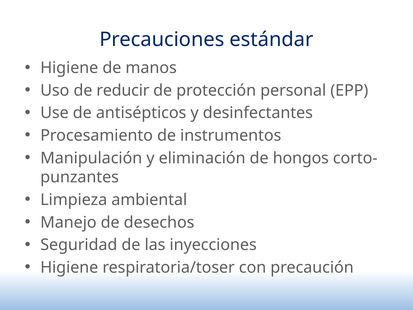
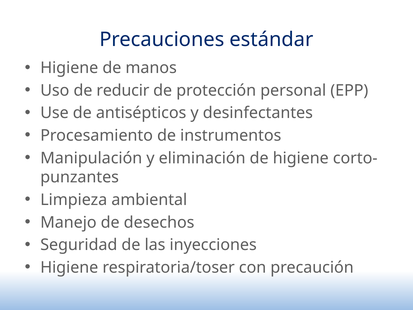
de hongos: hongos -> higiene
